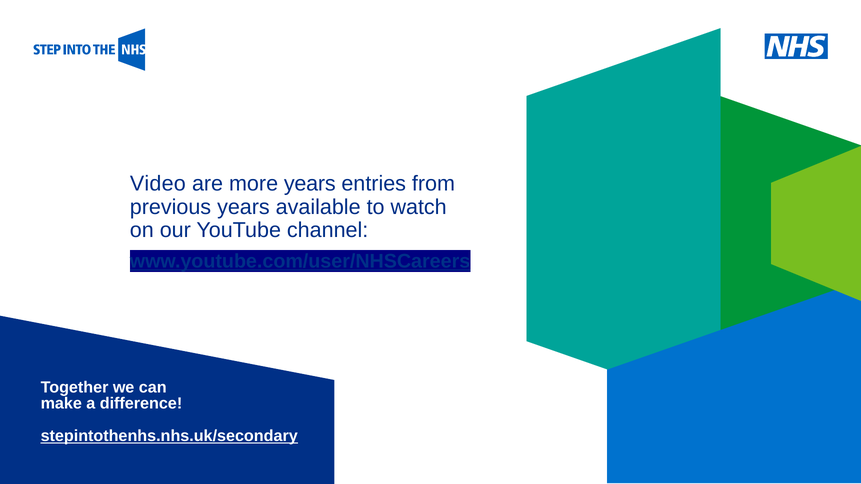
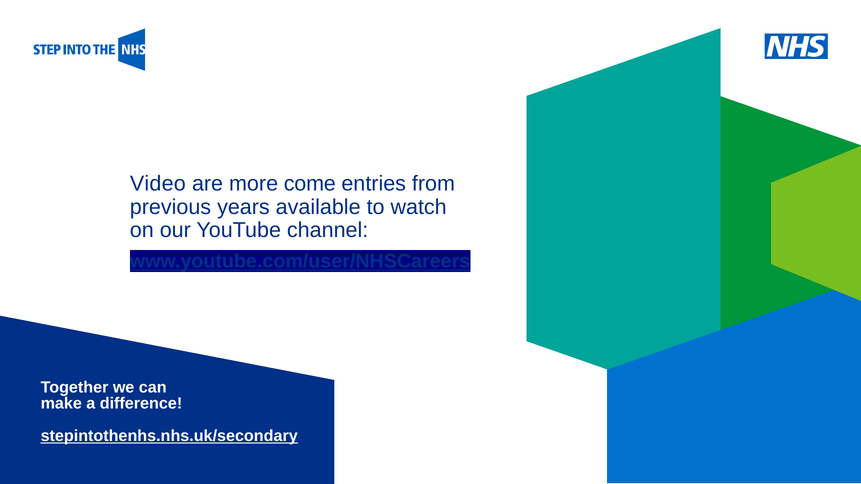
more years: years -> come
